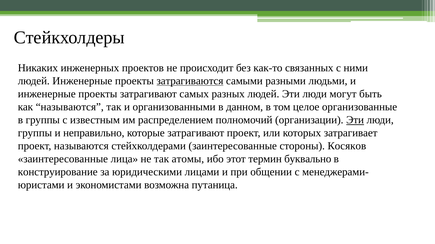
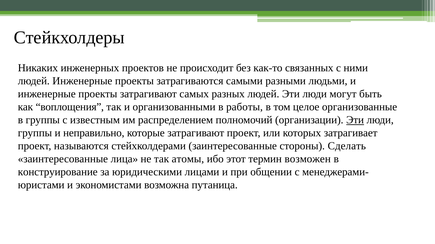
затрагиваются underline: present -> none
как называются: называются -> воплощения
данном: данном -> работы
Косяков: Косяков -> Сделать
буквально: буквально -> возможен
